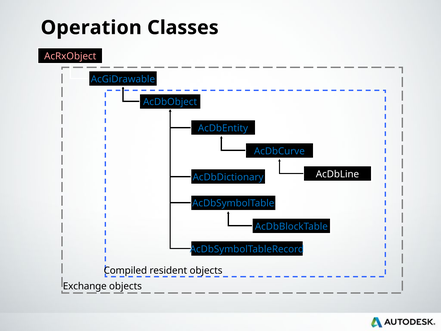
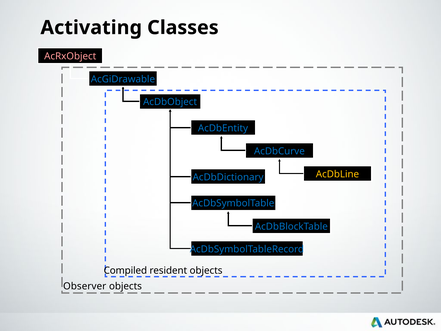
Operation: Operation -> Activating
AcDbLine colour: white -> yellow
Exchange: Exchange -> Observer
